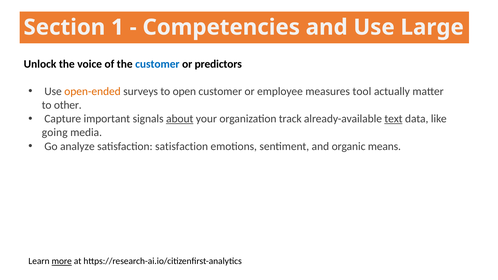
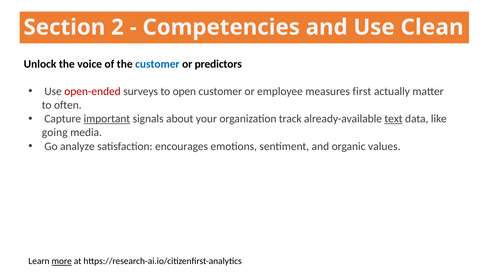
1: 1 -> 2
Large: Large -> Clean
open-ended colour: orange -> red
tool: tool -> first
other: other -> often
important underline: none -> present
about underline: present -> none
satisfaction satisfaction: satisfaction -> encourages
means: means -> values
